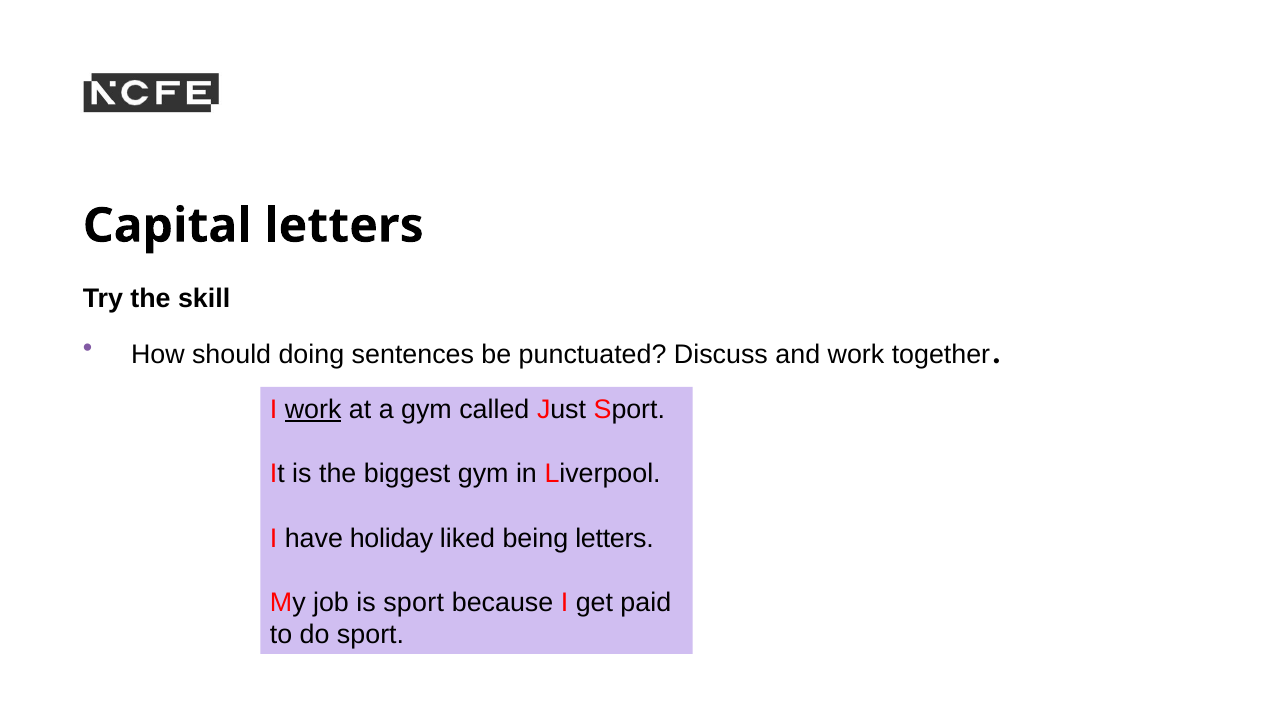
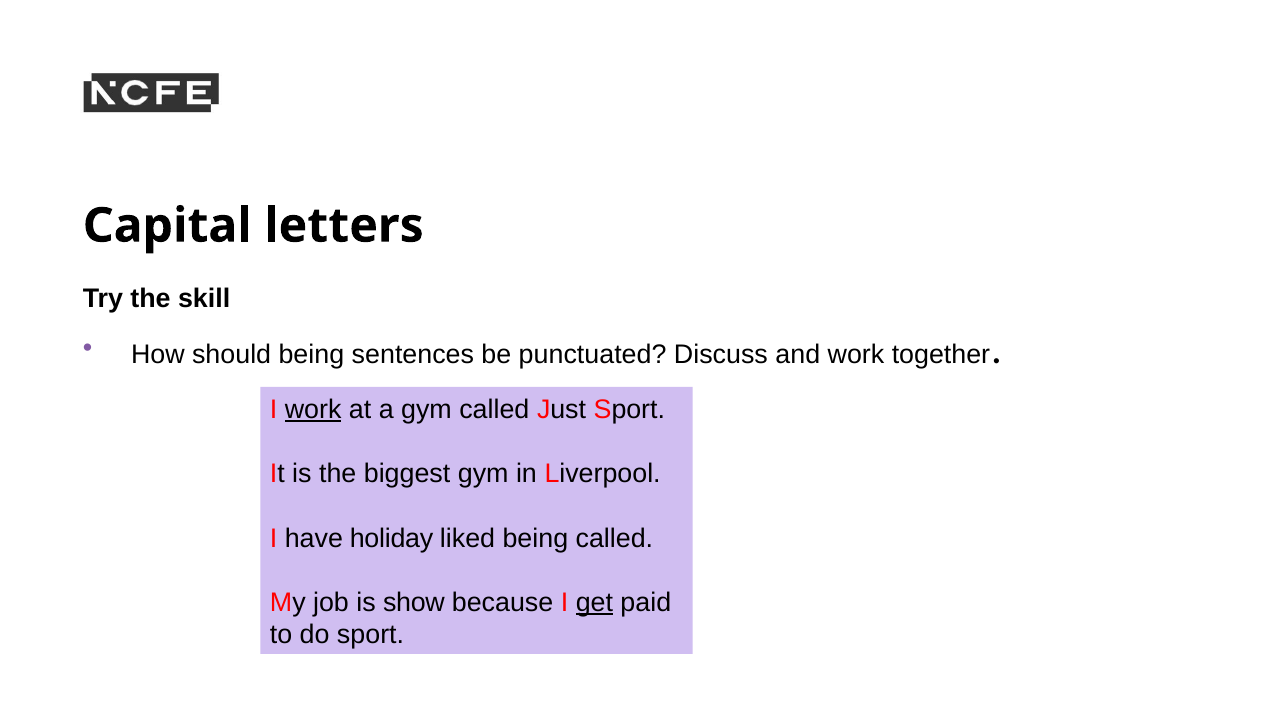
should doing: doing -> being
being letters: letters -> called
is sport: sport -> show
get underline: none -> present
